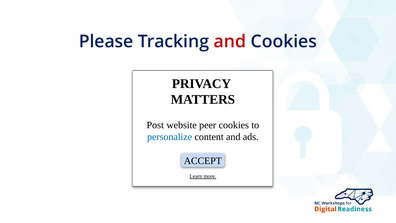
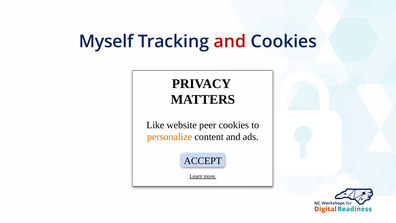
Please: Please -> Myself
Post: Post -> Like
personalize colour: blue -> orange
